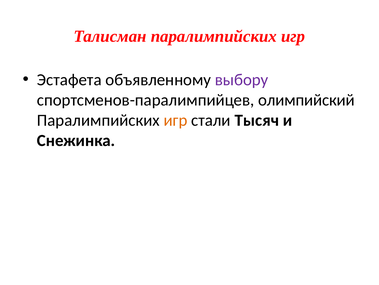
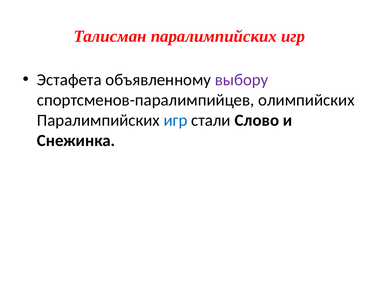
олимпийский: олимпийский -> олимпийских
игр at (175, 120) colour: orange -> blue
Тысяч: Тысяч -> Слово
